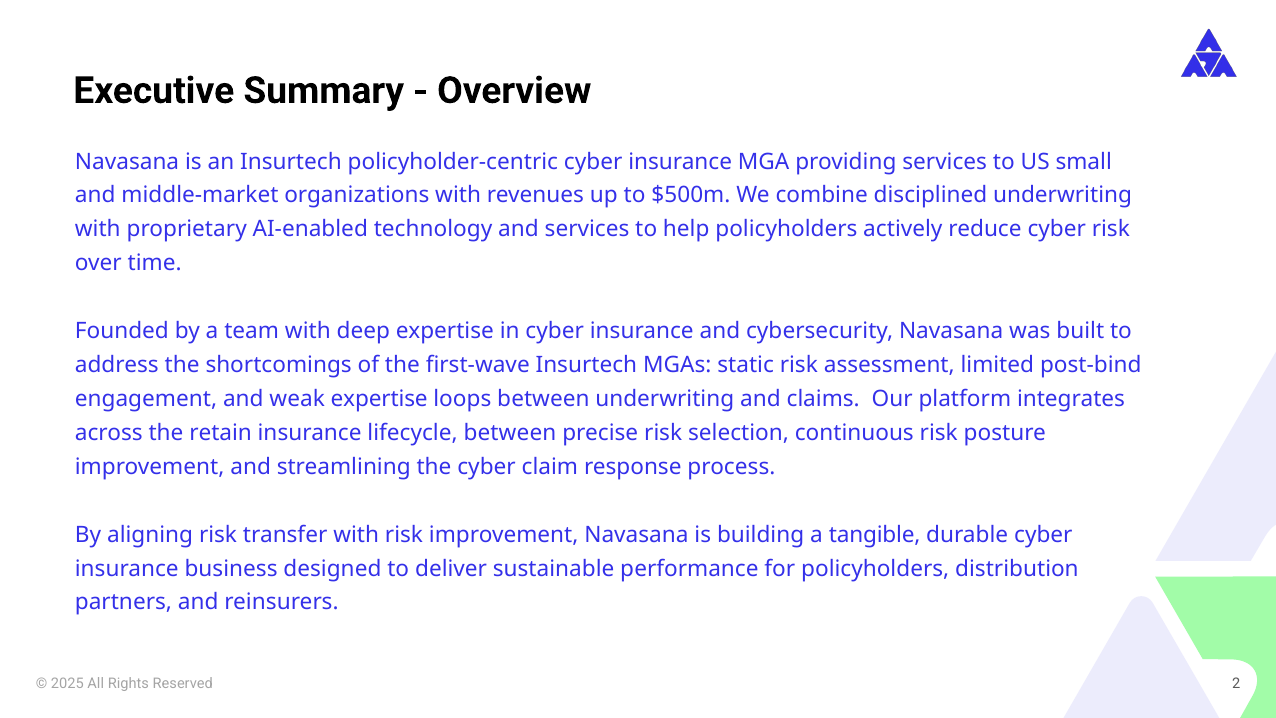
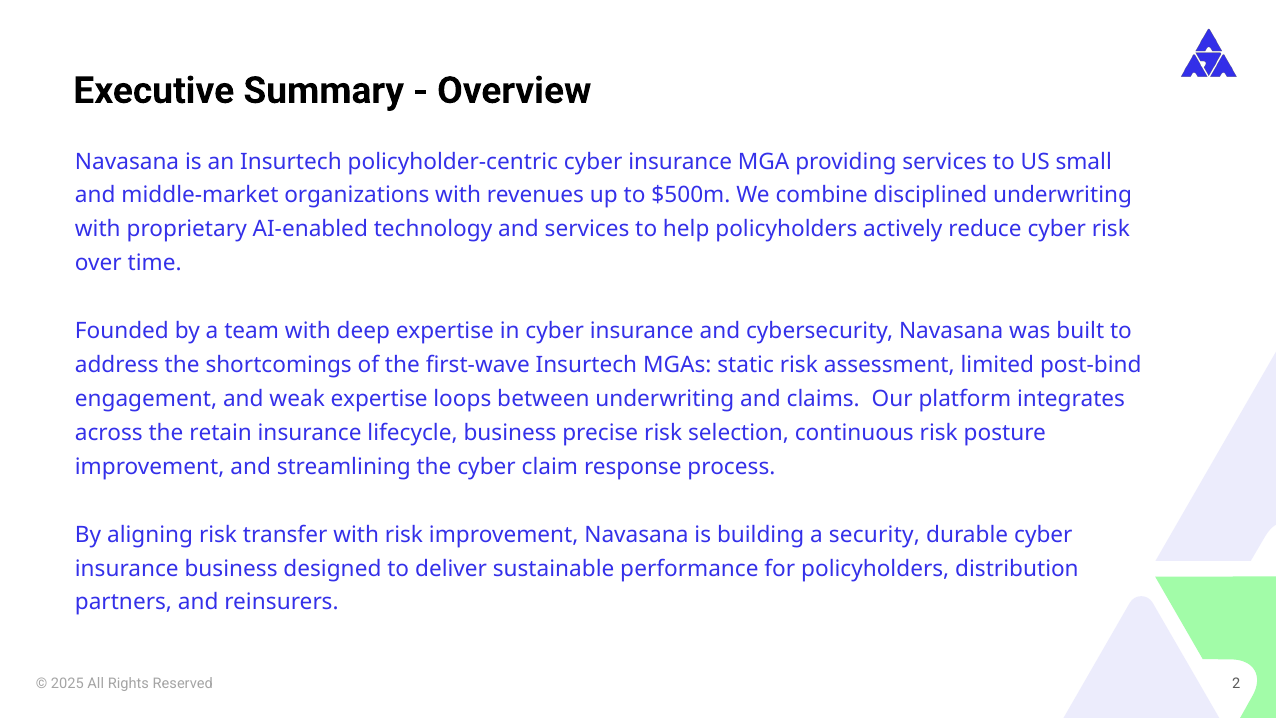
lifecycle between: between -> business
tangible: tangible -> security
